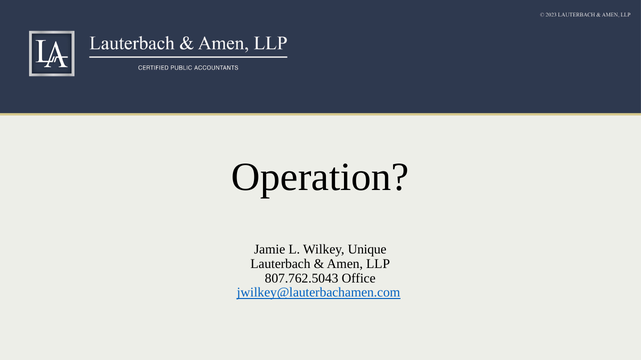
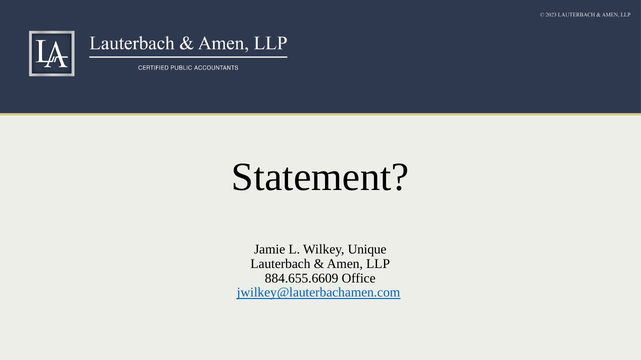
Operation: Operation -> Statement
807.762.5043: 807.762.5043 -> 884.655.6609
